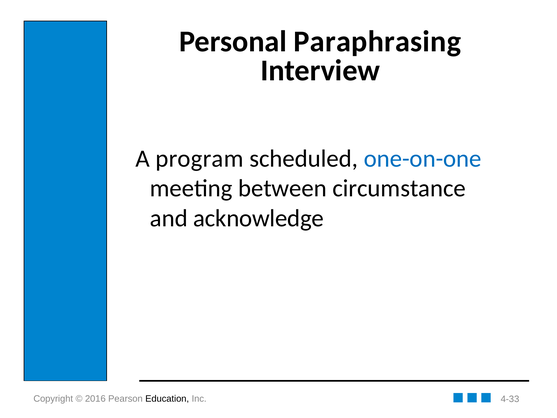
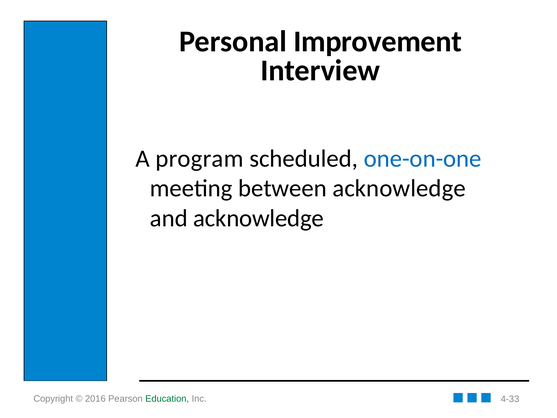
Paraphrasing: Paraphrasing -> Improvement
between circumstance: circumstance -> acknowledge
Education colour: black -> green
